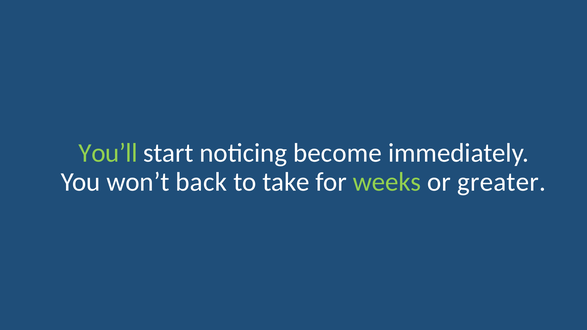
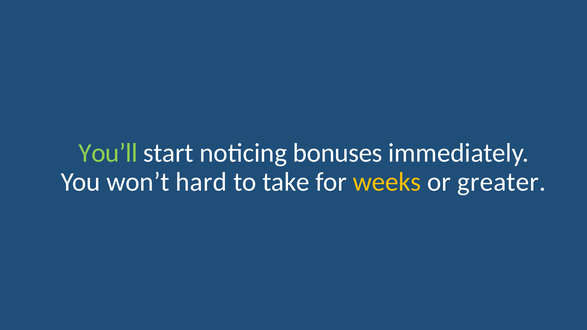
become: become -> bonuses
back: back -> hard
weeks colour: light green -> yellow
